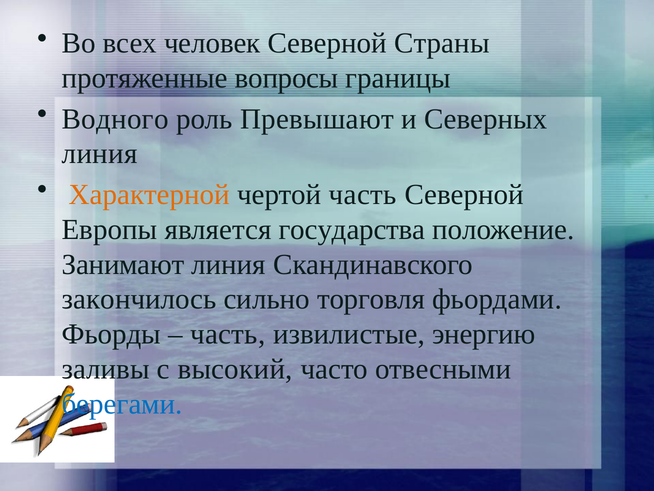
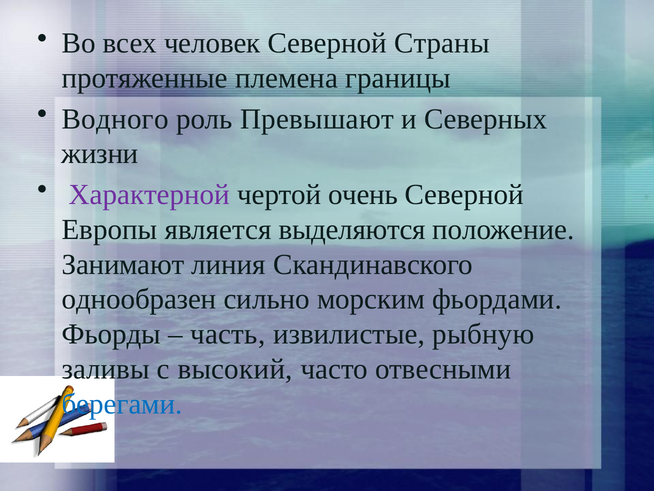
вопросы: вопросы -> племена
линия at (100, 154): линия -> жизни
Характерной colour: orange -> purple
чертой часть: часть -> очень
государства: государства -> выделяются
закончилось: закончилось -> однообразен
торговля: торговля -> морским
энергию: энергию -> рыбную
